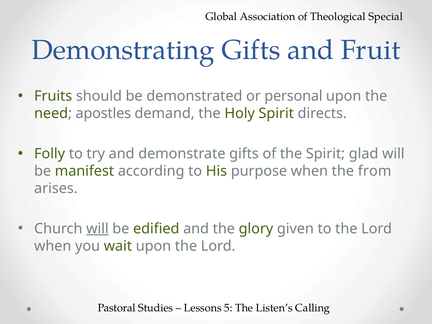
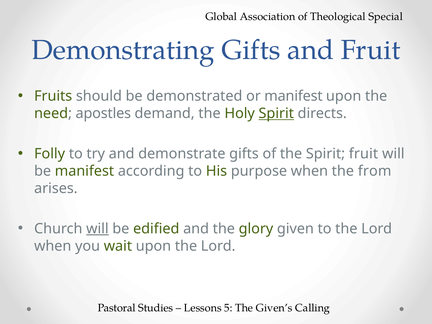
or personal: personal -> manifest
Spirit at (276, 113) underline: none -> present
Spirit glad: glad -> fruit
Listen’s: Listen’s -> Given’s
